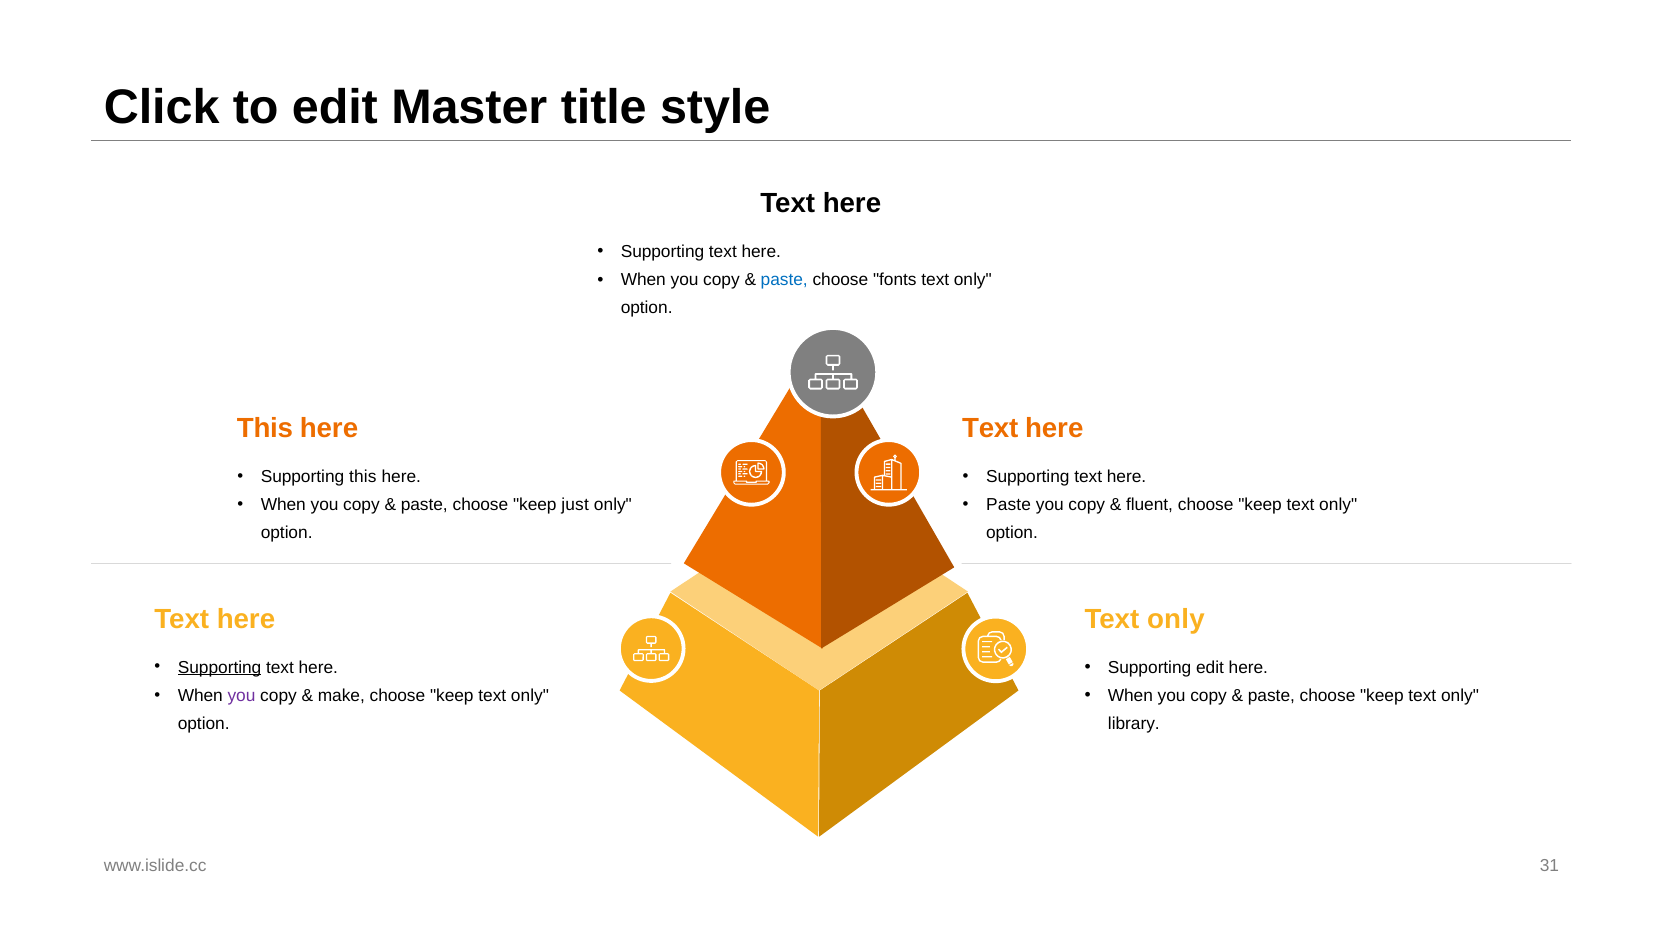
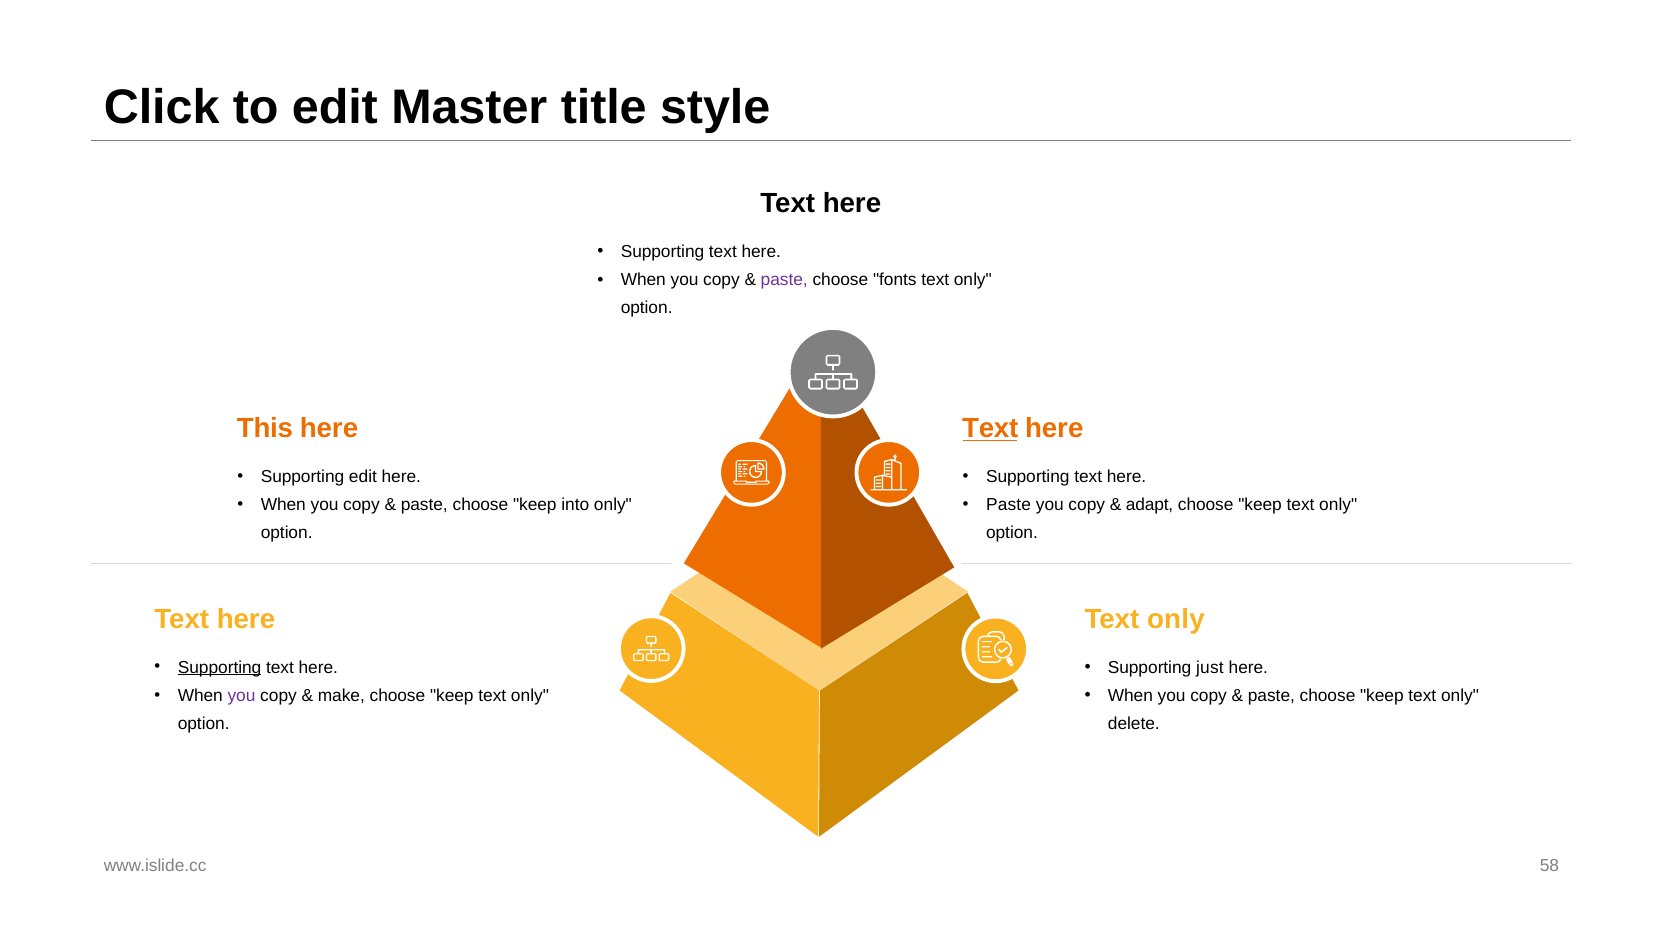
paste at (784, 280) colour: blue -> purple
Text at (990, 429) underline: none -> present
Supporting this: this -> edit
just: just -> into
fluent: fluent -> adapt
Supporting edit: edit -> just
library: library -> delete
31: 31 -> 58
